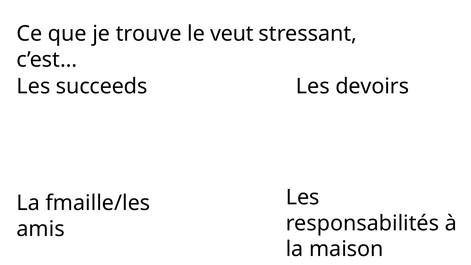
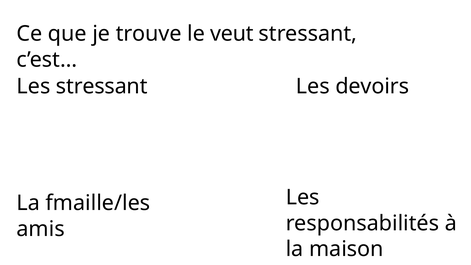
Les succeeds: succeeds -> stressant
